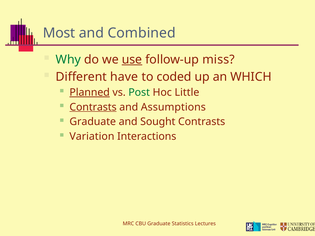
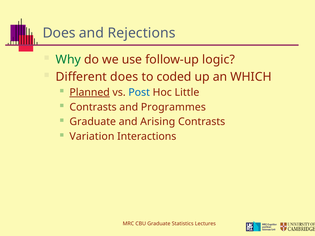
Most at (59, 33): Most -> Does
Combined: Combined -> Rejections
use underline: present -> none
miss: miss -> logic
Different have: have -> does
Post colour: green -> blue
Contrasts at (93, 107) underline: present -> none
Assumptions: Assumptions -> Programmes
Sought: Sought -> Arising
